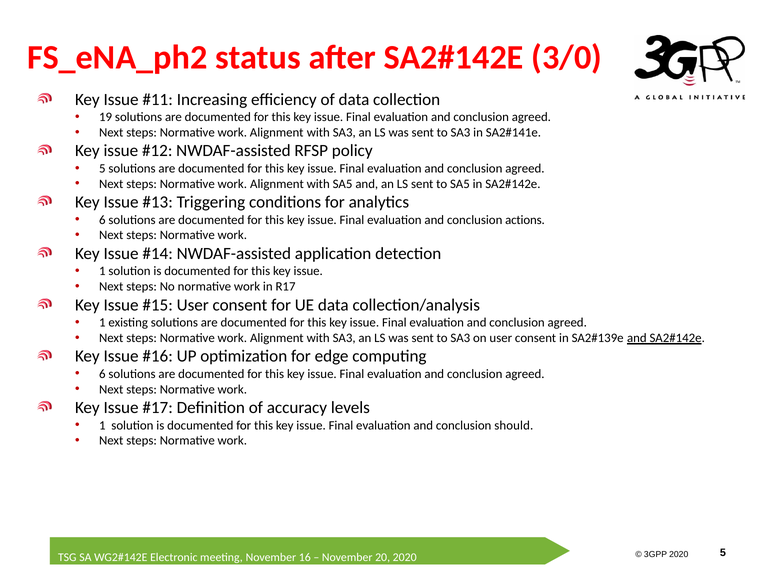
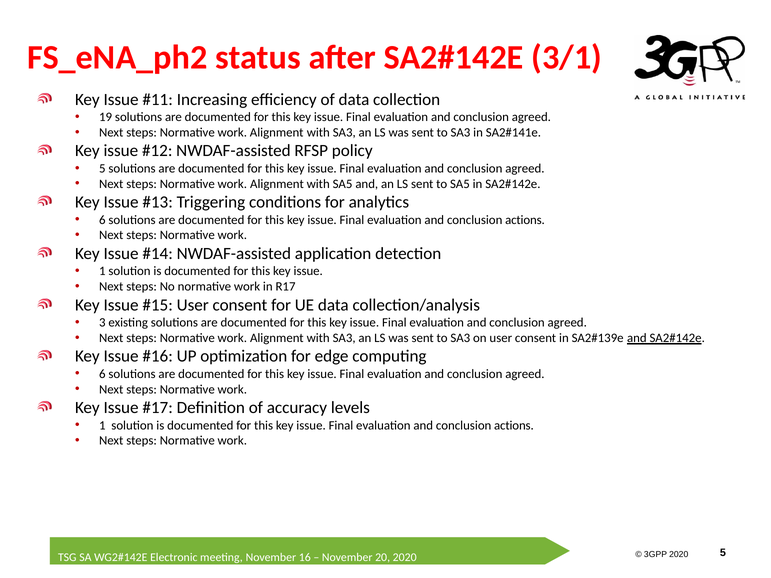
3/0: 3/0 -> 3/1
1 at (102, 323): 1 -> 3
should at (514, 425): should -> actions
